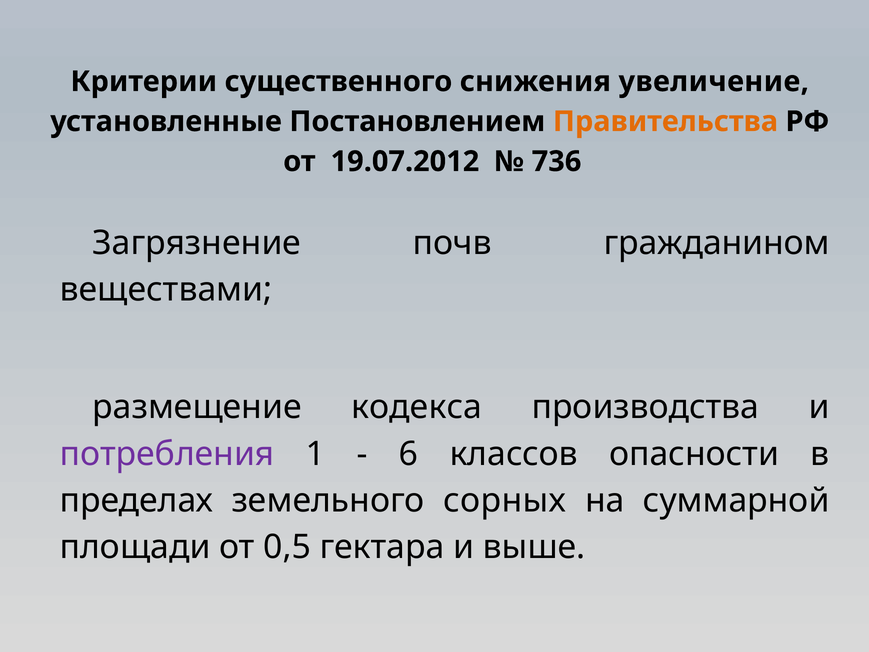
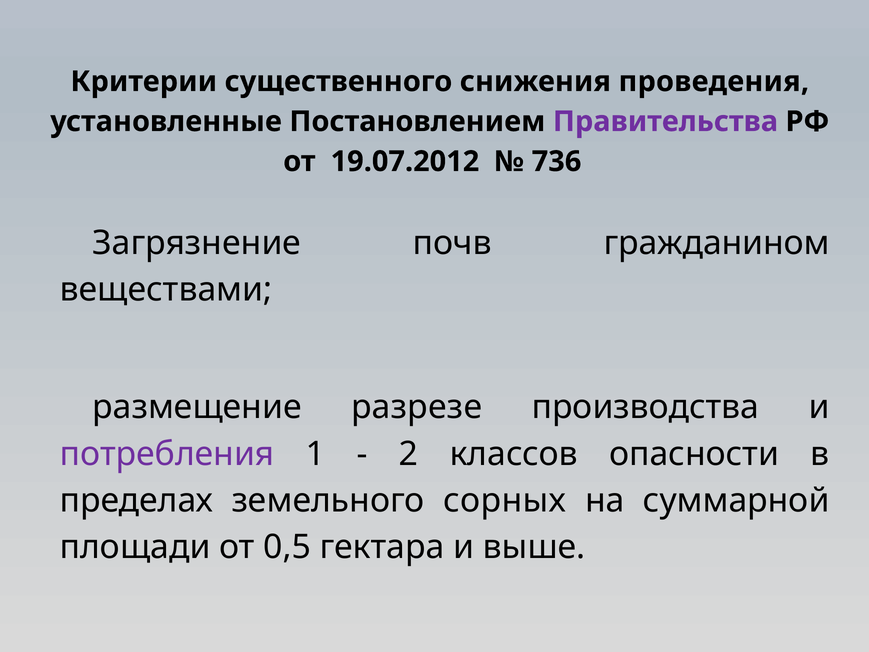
увеличение: увеличение -> проведения
Правительства colour: orange -> purple
кодекса: кодекса -> разрезе
6: 6 -> 2
